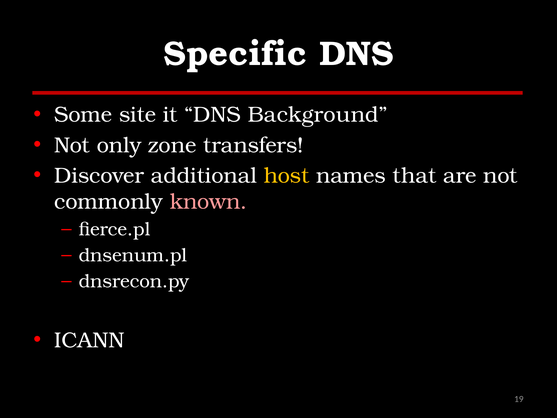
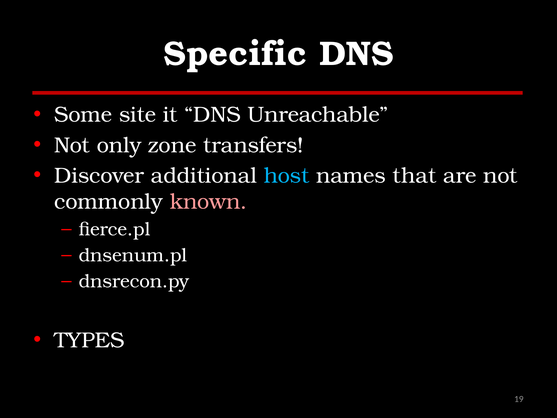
Background: Background -> Unreachable
host colour: yellow -> light blue
ICANN: ICANN -> TYPES
